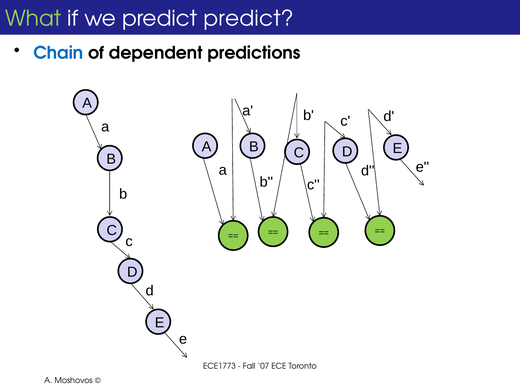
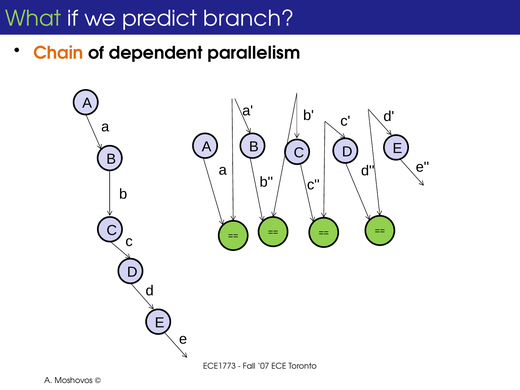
predict predict: predict -> branch
Chain colour: blue -> orange
predictions: predictions -> parallelism
